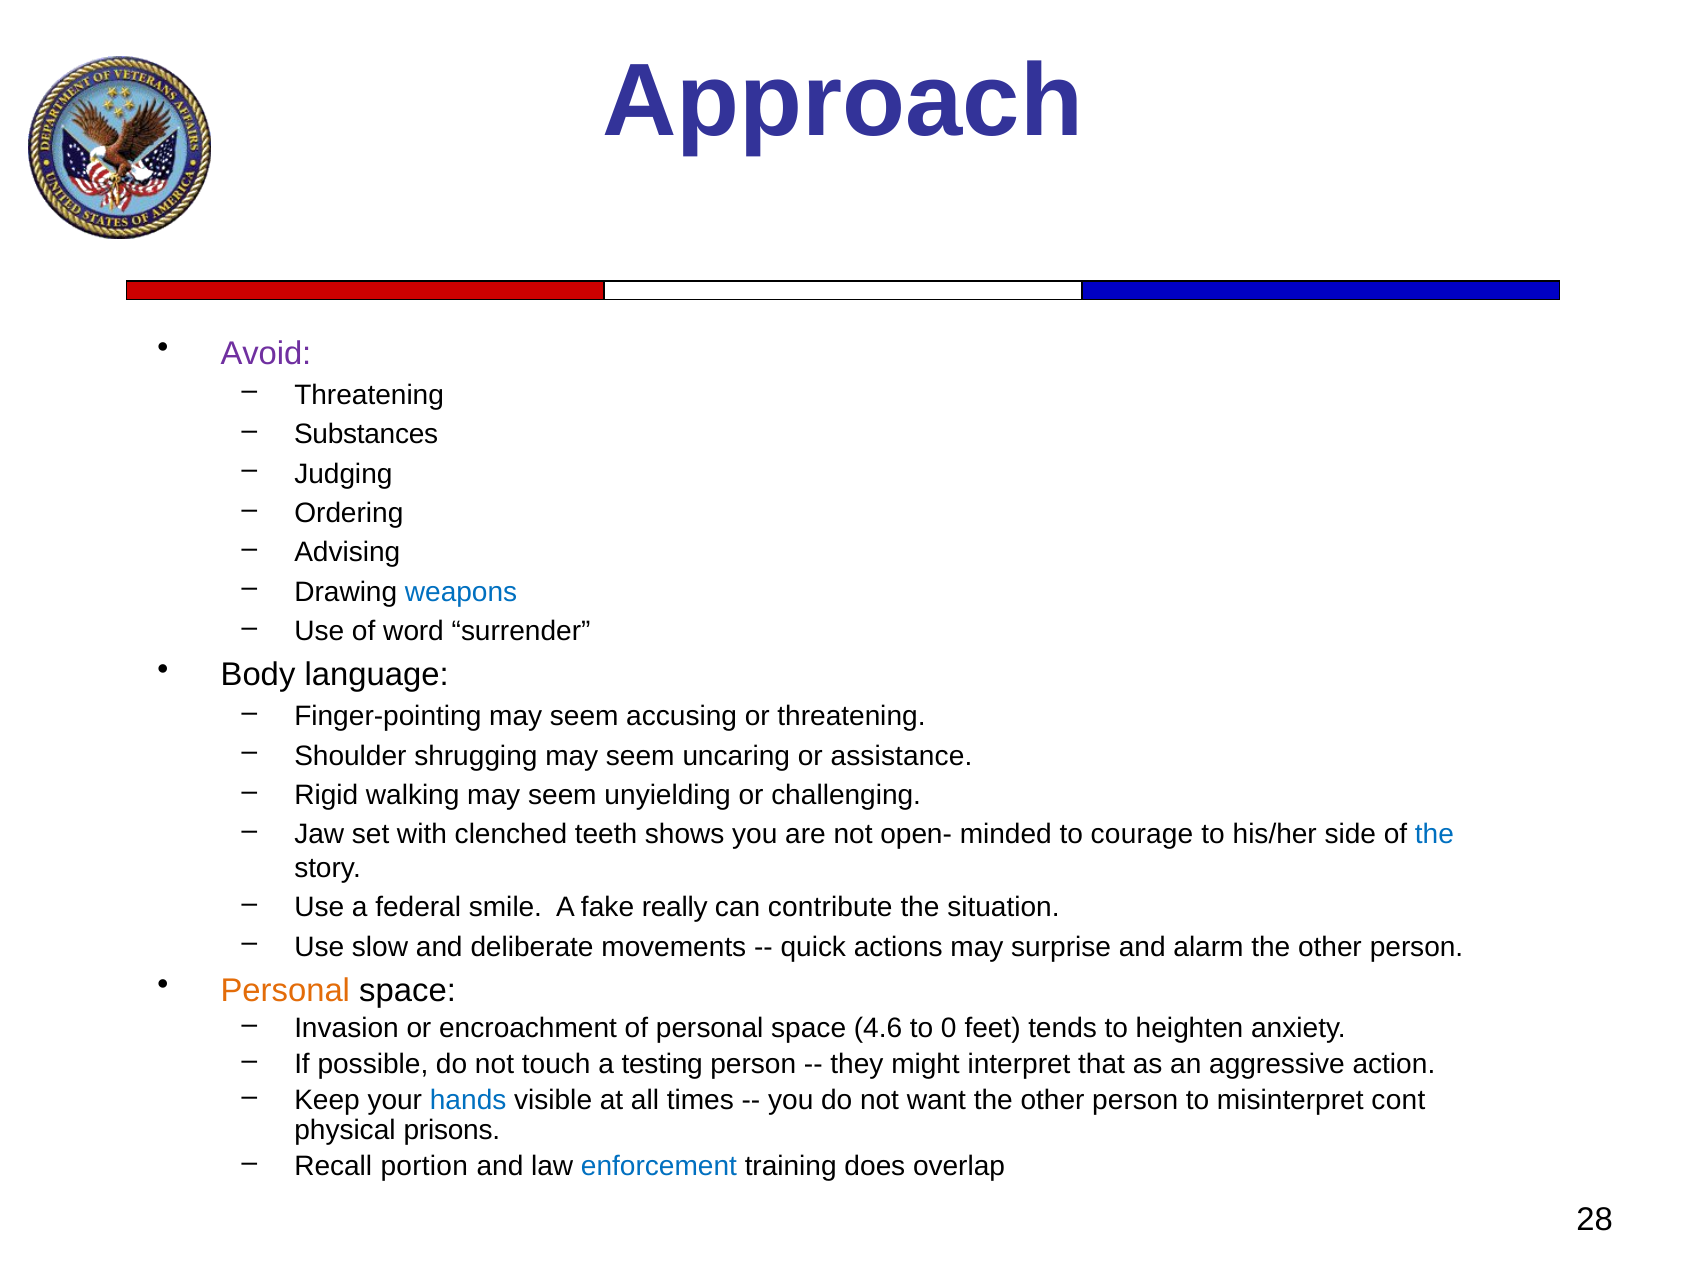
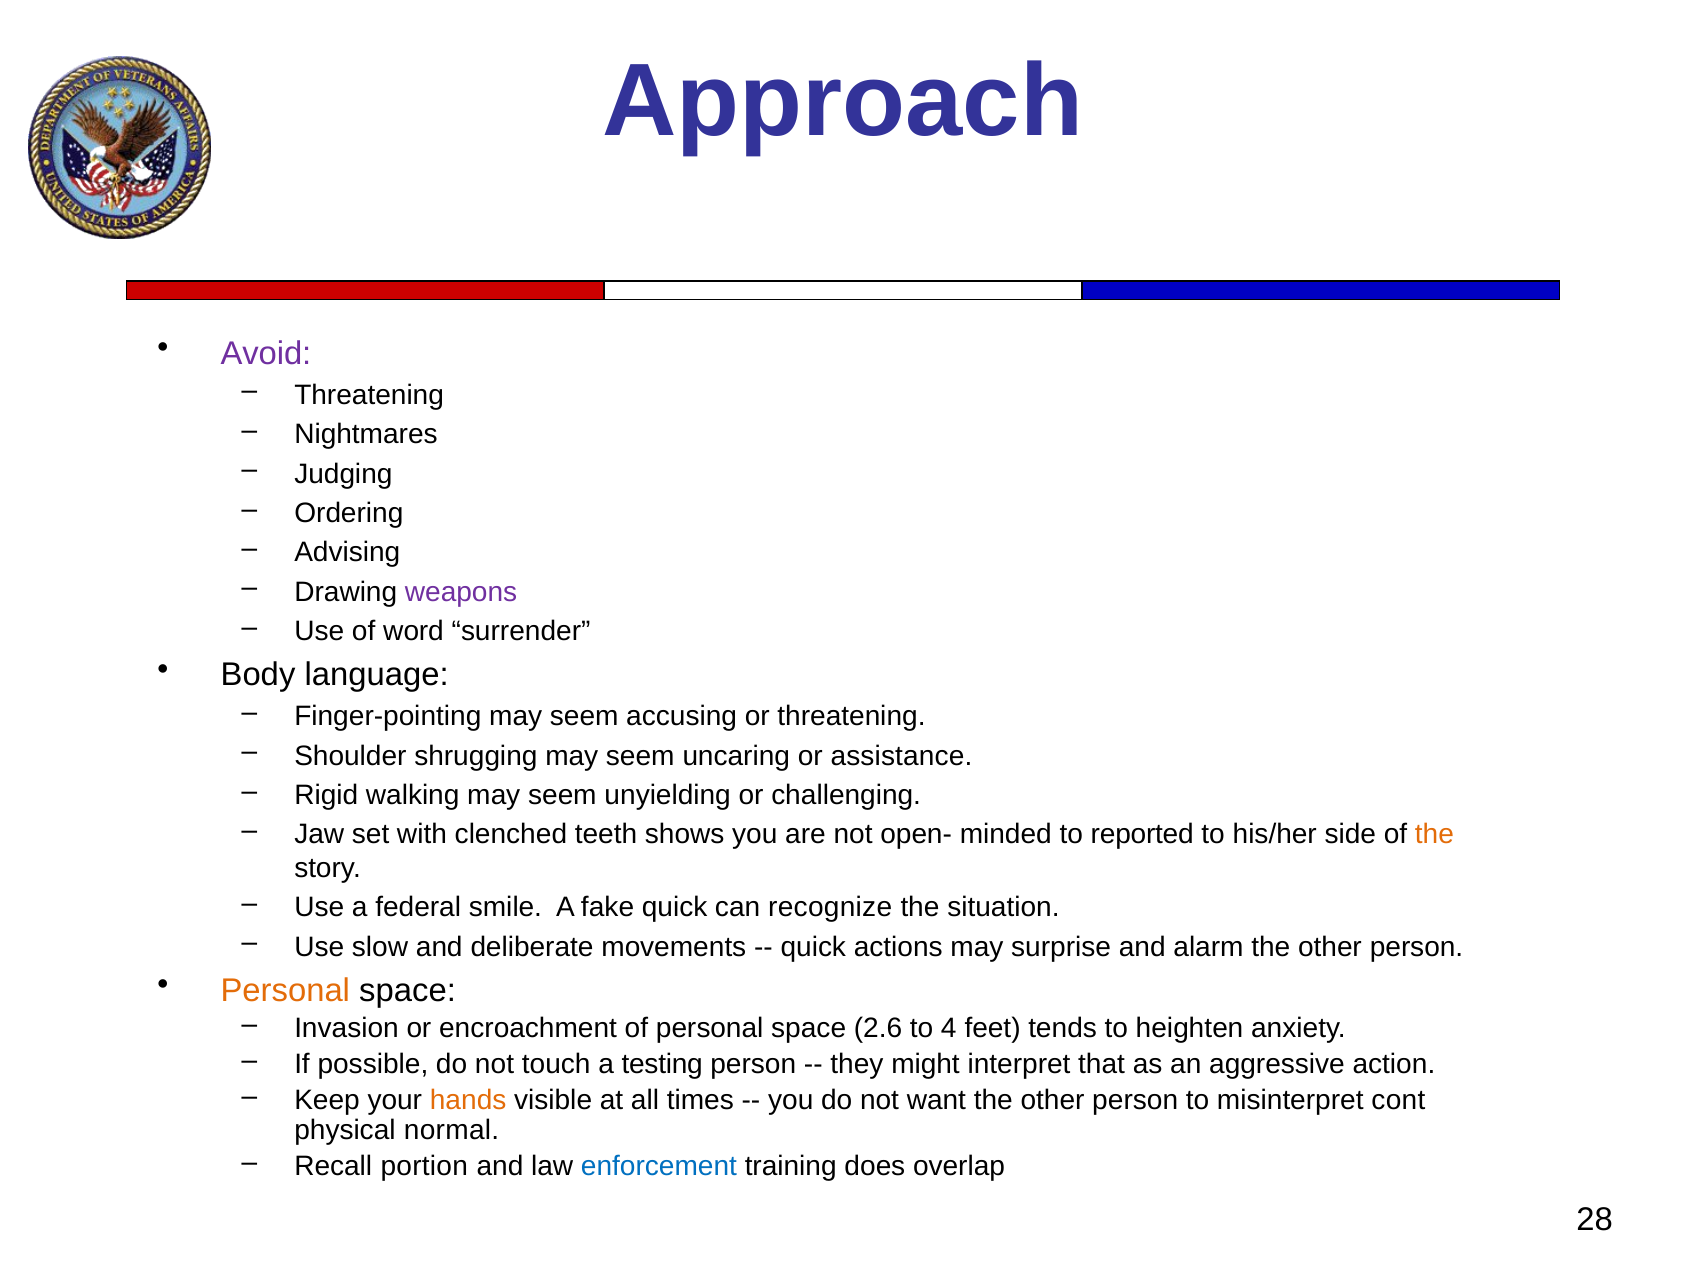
Substances: Substances -> Nightmares
weapons colour: blue -> purple
courage: courage -> reported
the at (1434, 835) colour: blue -> orange
fake really: really -> quick
contribute: contribute -> recognize
4.6: 4.6 -> 2.6
0: 0 -> 4
hands colour: blue -> orange
prisons: prisons -> normal
